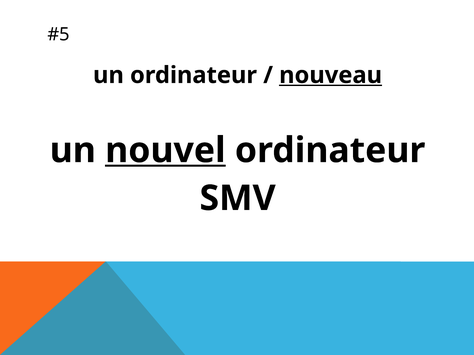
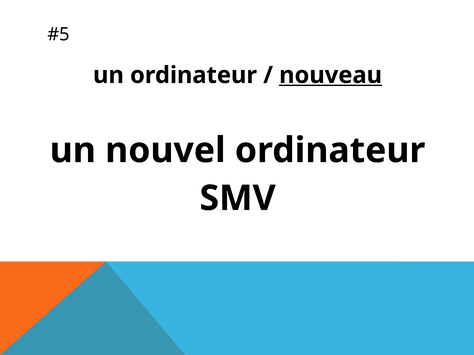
nouvel underline: present -> none
